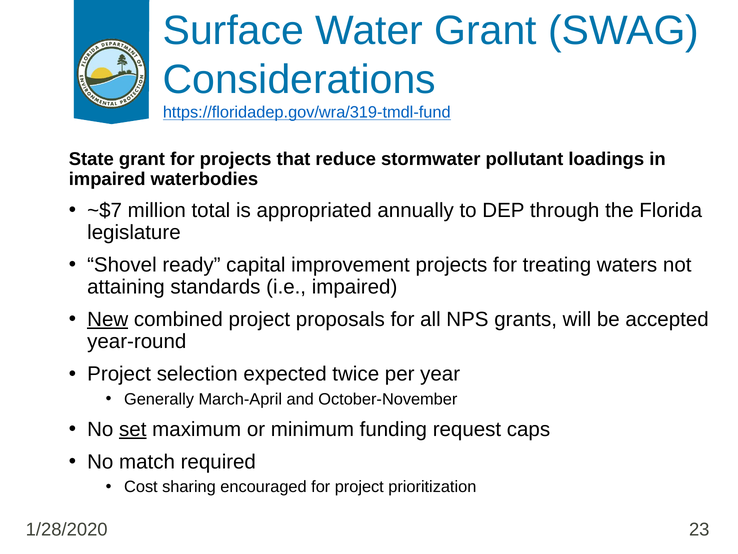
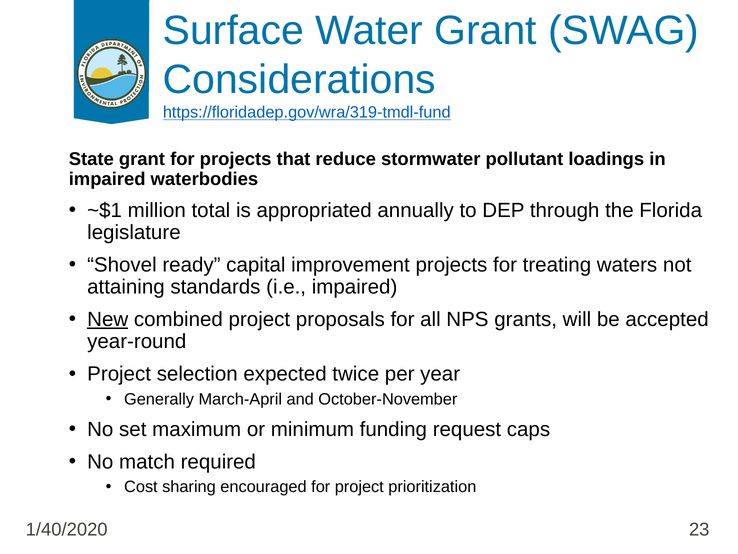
~$7: ~$7 -> ~$1
set underline: present -> none
1/28/2020: 1/28/2020 -> 1/40/2020
